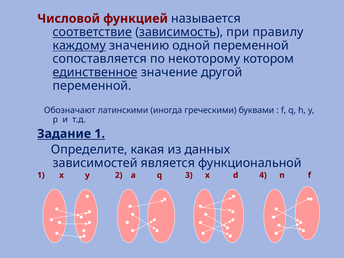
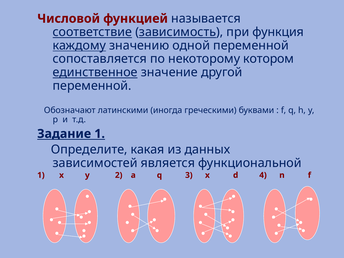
правилу: правилу -> функция
